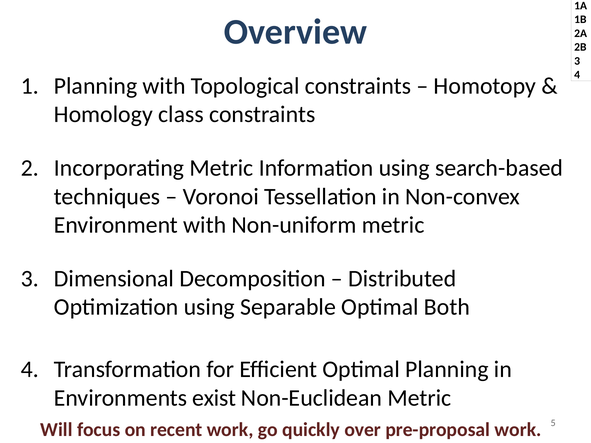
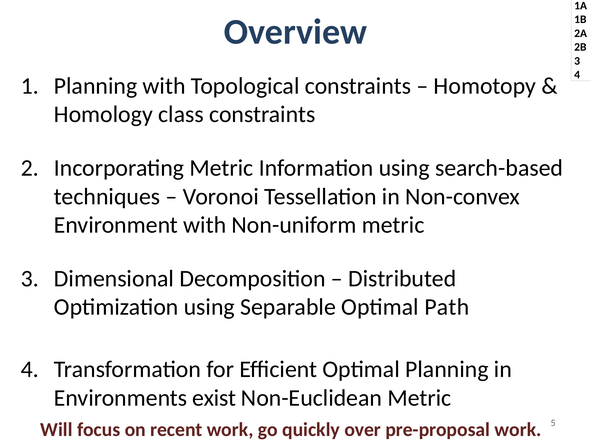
Both: Both -> Path
